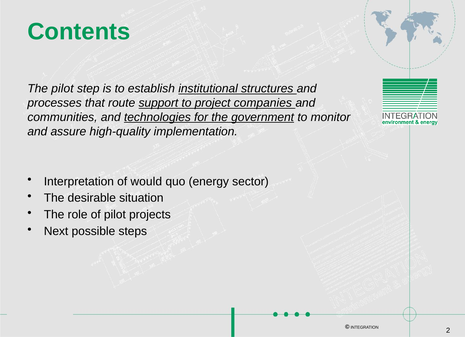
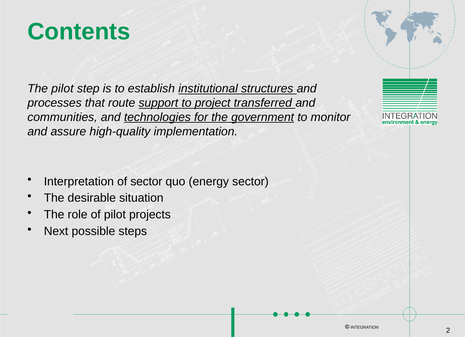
companies: companies -> transferred
of would: would -> sector
